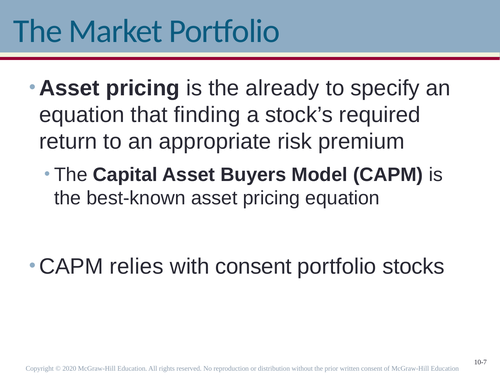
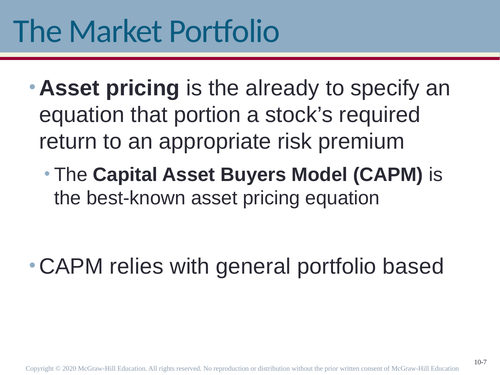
finding: finding -> portion
with consent: consent -> general
stocks: stocks -> based
